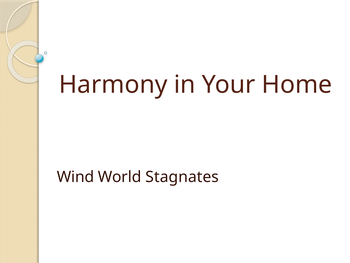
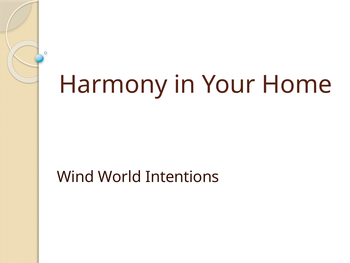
Stagnates: Stagnates -> Intentions
